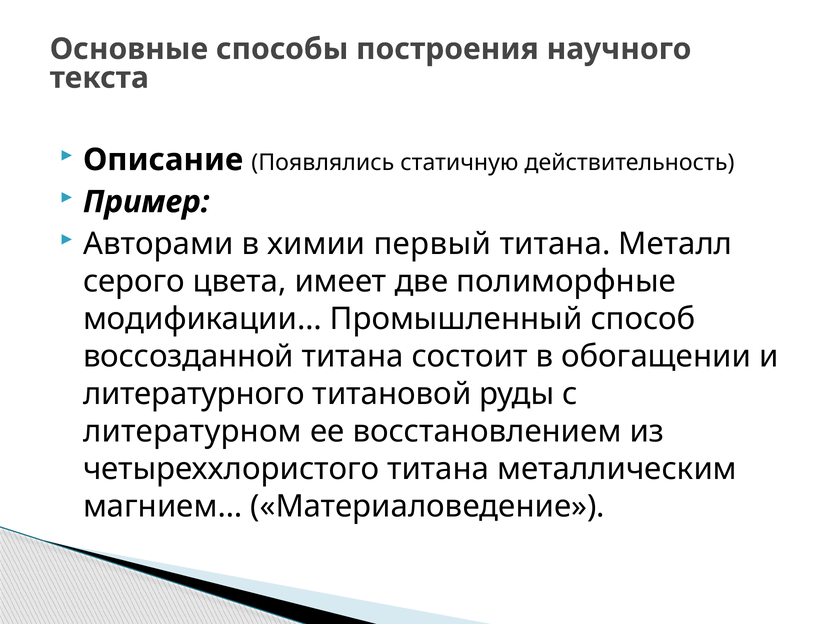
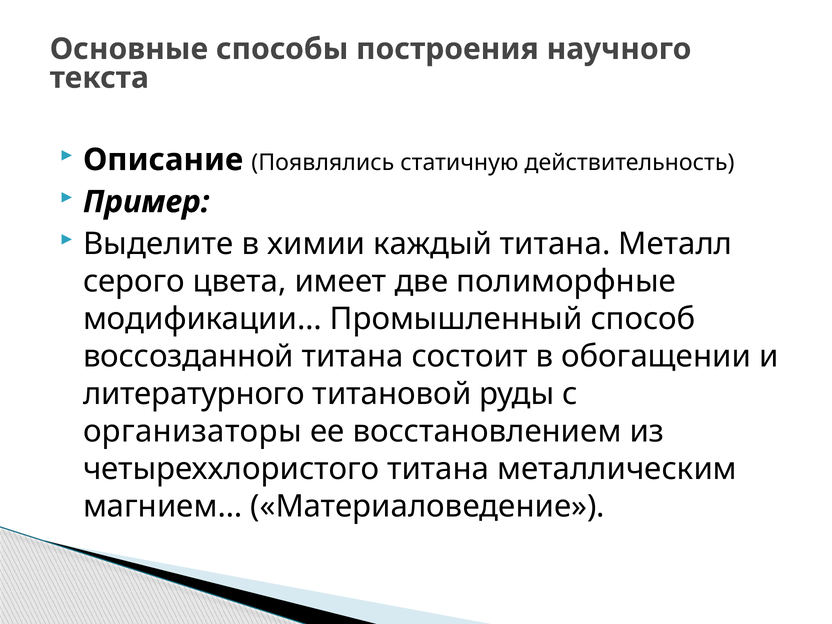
Авторами: Авторами -> Выделите
первый: первый -> каждый
литературном: литературном -> организаторы
